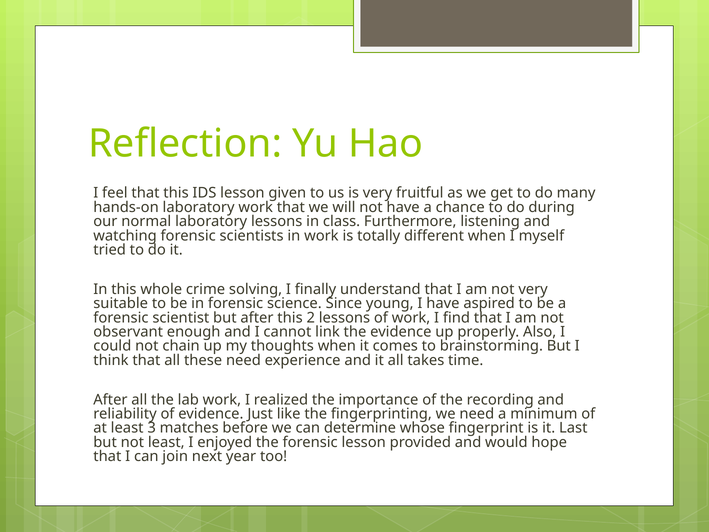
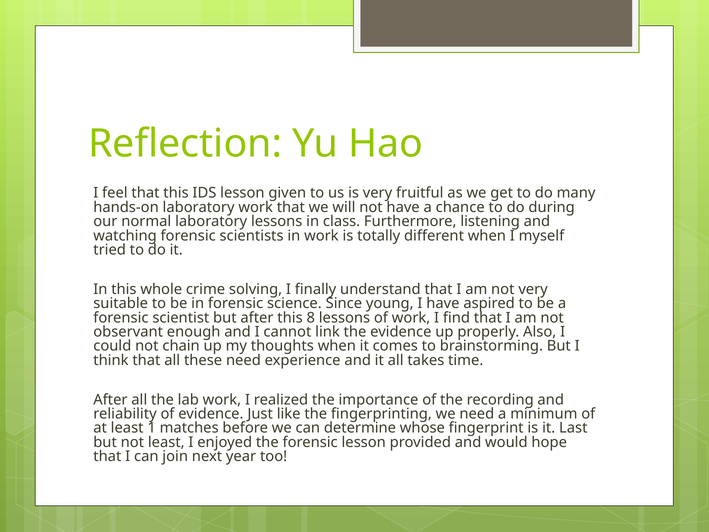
2: 2 -> 8
3: 3 -> 1
